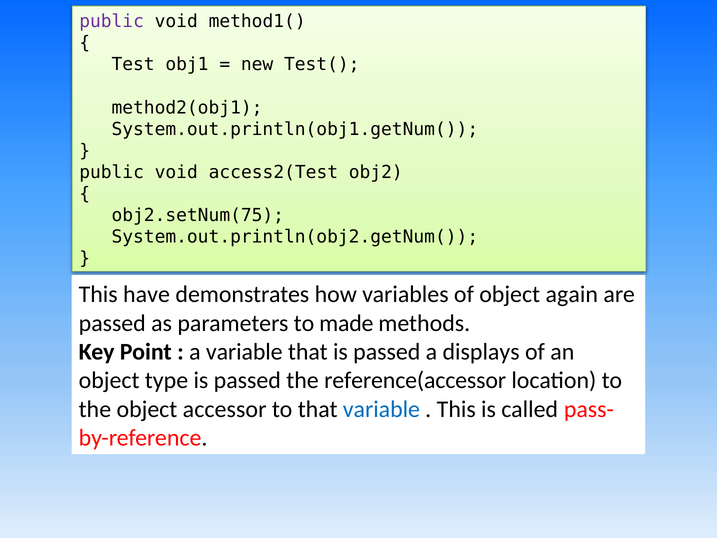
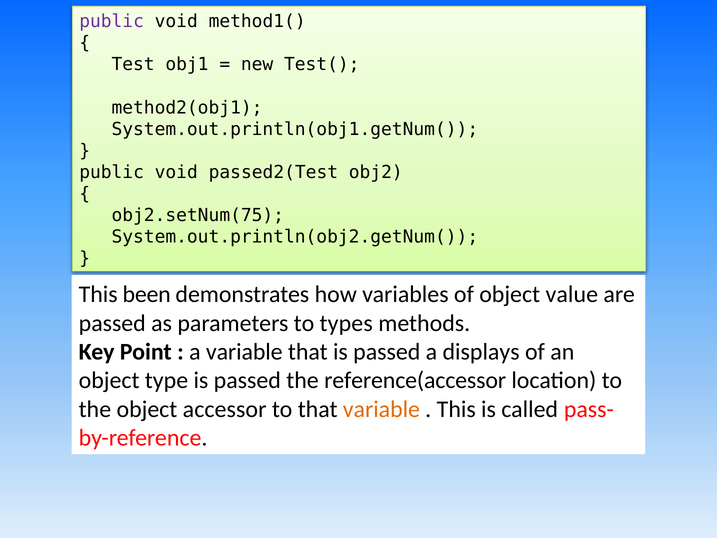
access2(Test: access2(Test -> passed2(Test
have: have -> been
again: again -> value
made: made -> types
variable at (381, 409) colour: blue -> orange
